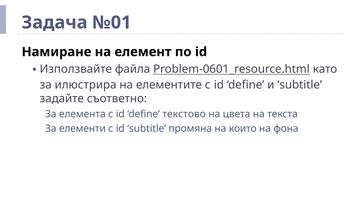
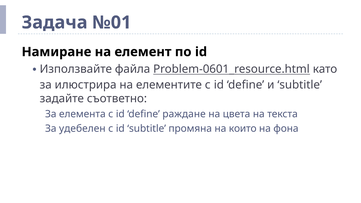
текстово: текстово -> раждане
елементи: елементи -> удебелен
